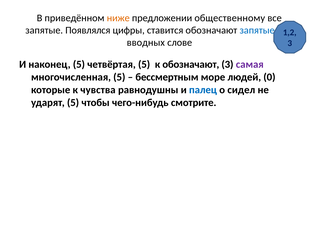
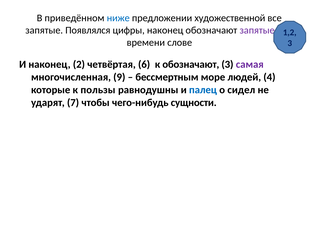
ниже colour: orange -> blue
общественному: общественному -> художественной
цифры ставится: ставится -> наконец
запятые at (257, 30) colour: blue -> purple
вводных: вводных -> времени
наконец 5: 5 -> 2
четвёртая 5: 5 -> 6
многочисленная 5: 5 -> 9
0: 0 -> 4
чувства: чувства -> пользы
ударят 5: 5 -> 7
смотрите: смотрите -> сущности
